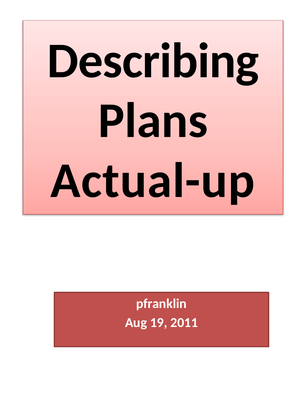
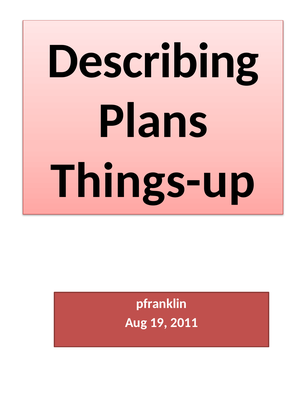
Actual-up: Actual-up -> Things-up
